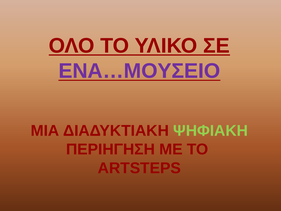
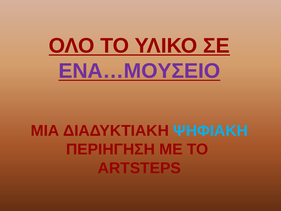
ΨΗΦΙΑΚΗ colour: light green -> light blue
